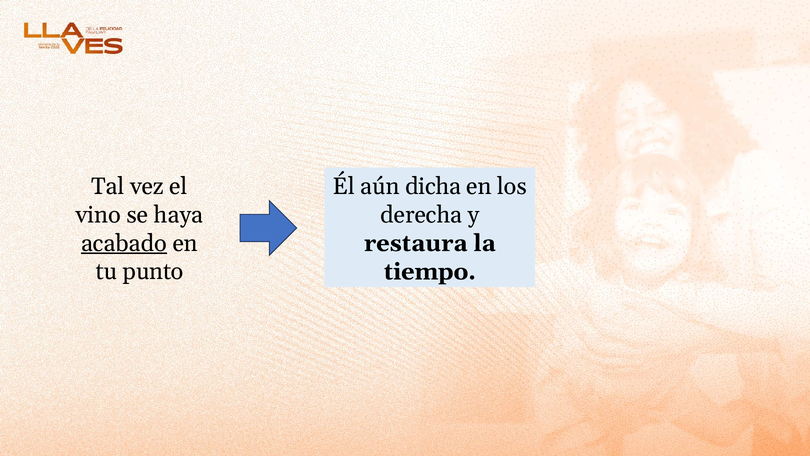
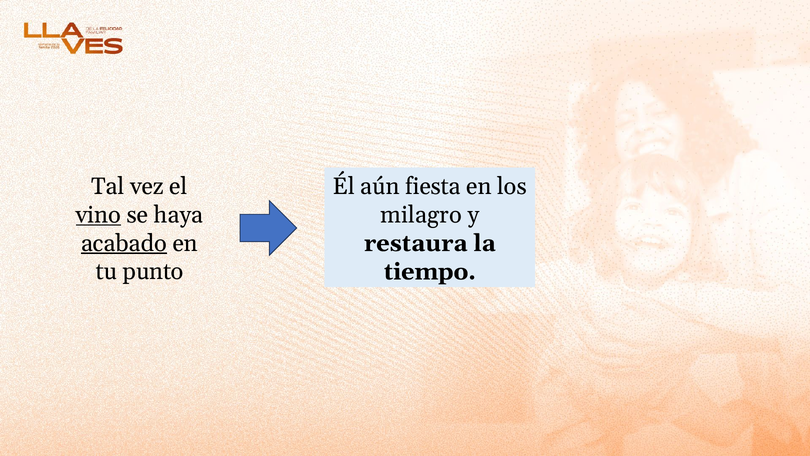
dicha: dicha -> fiesta
vino underline: none -> present
derecha: derecha -> milagro
